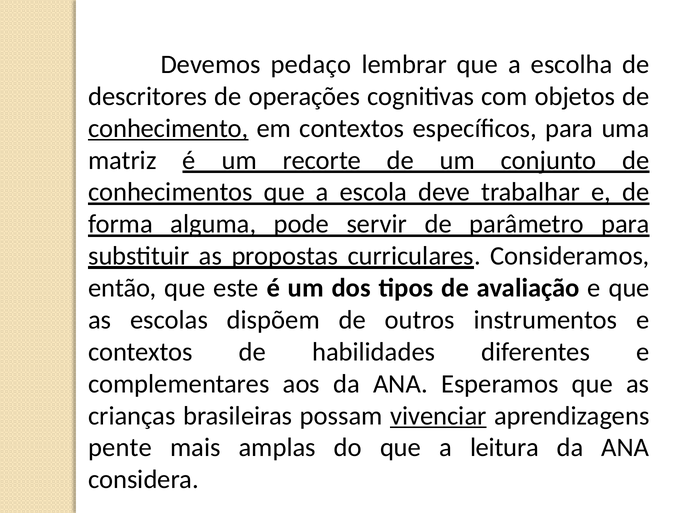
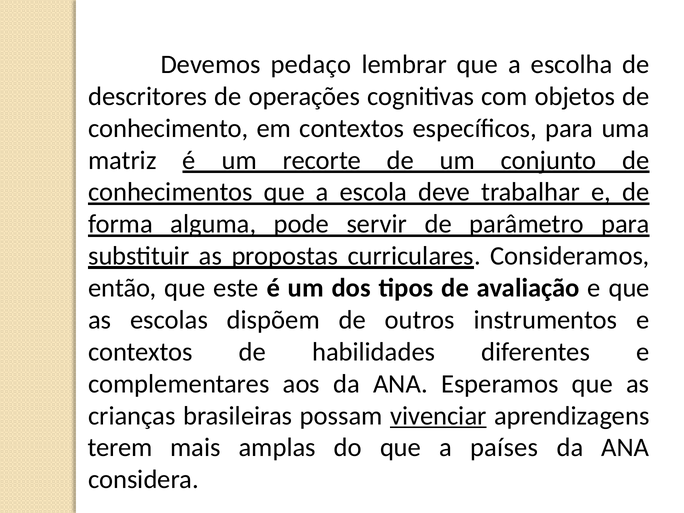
conhecimento underline: present -> none
pente: pente -> terem
leitura: leitura -> países
